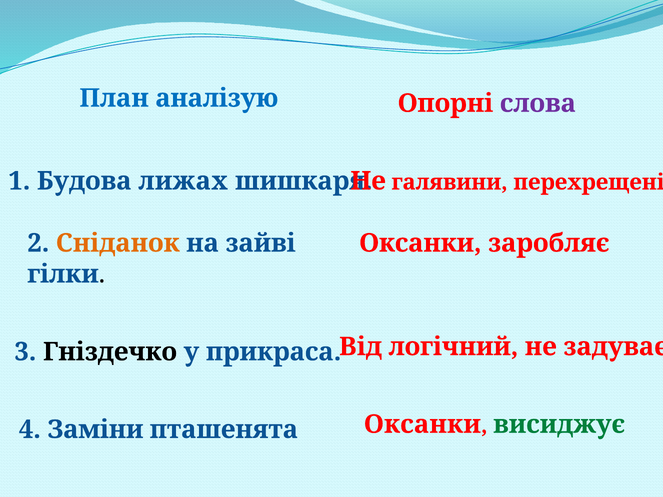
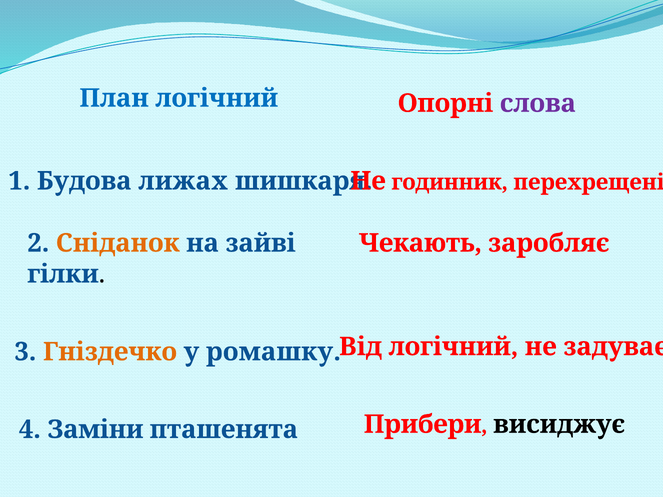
План аналізую: аналізую -> логічний
галявини: галявини -> годинник
Оксанки at (420, 243): Оксанки -> Чекають
Гніздечко colour: black -> orange
прикраса: прикраса -> ромашку
пташенята Оксанки: Оксанки -> Прибери
висиджує colour: green -> black
